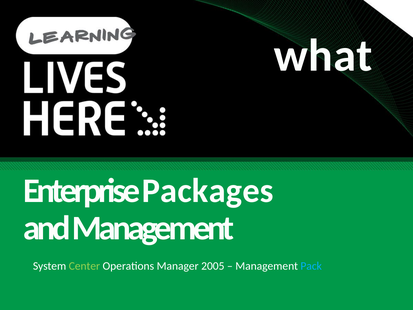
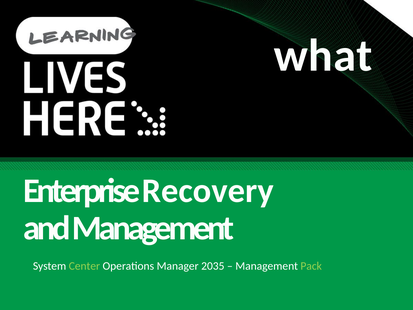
Packages: Packages -> Recovery
2005: 2005 -> 2035
Pack colour: light blue -> light green
